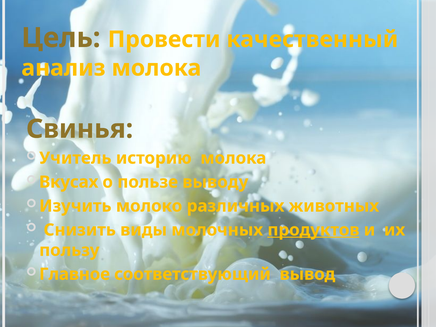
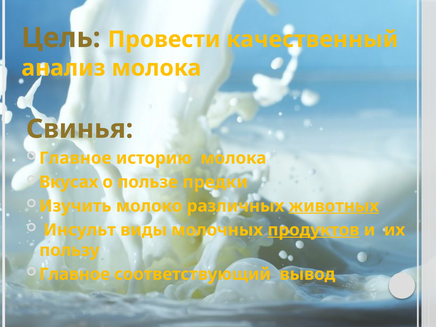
Учитель at (75, 158): Учитель -> Главное
выводу: выводу -> предки
животных underline: none -> present
Снизить: Снизить -> Инсульт
